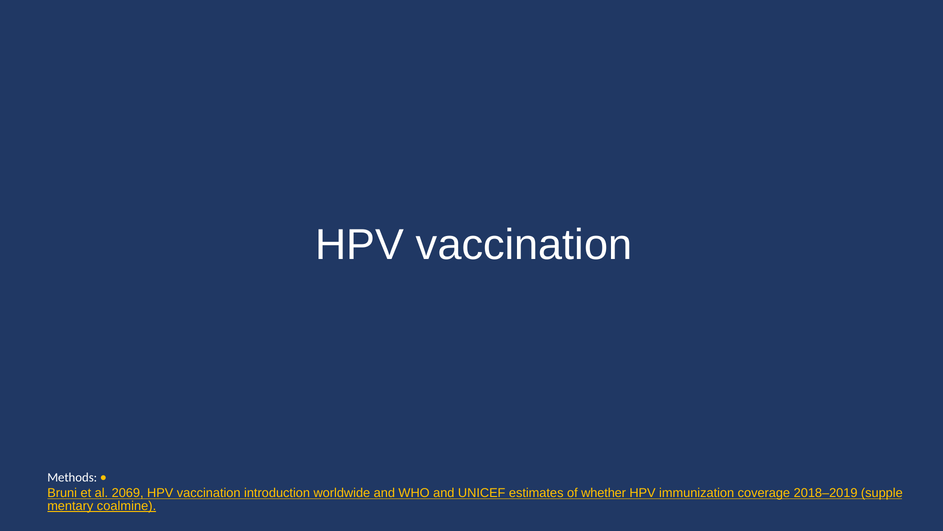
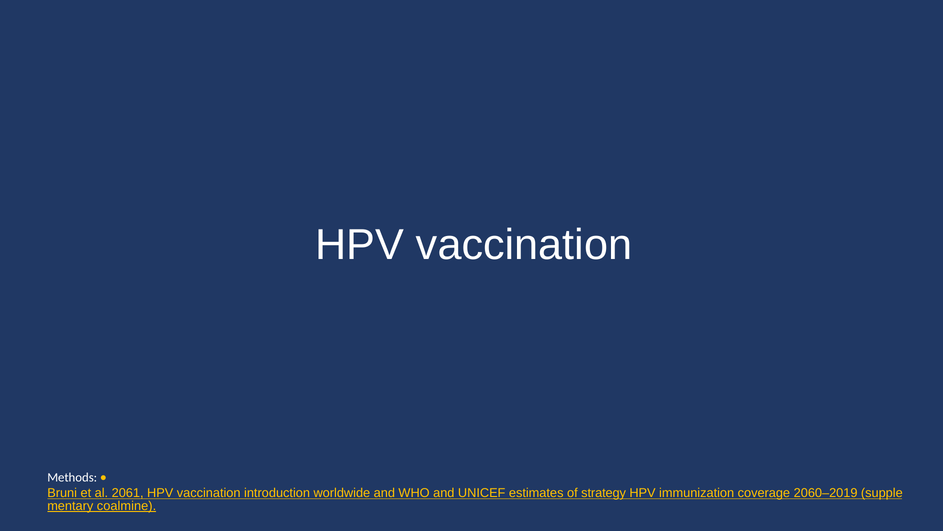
2069: 2069 -> 2061
whether: whether -> strategy
2018–2019: 2018–2019 -> 2060–2019
